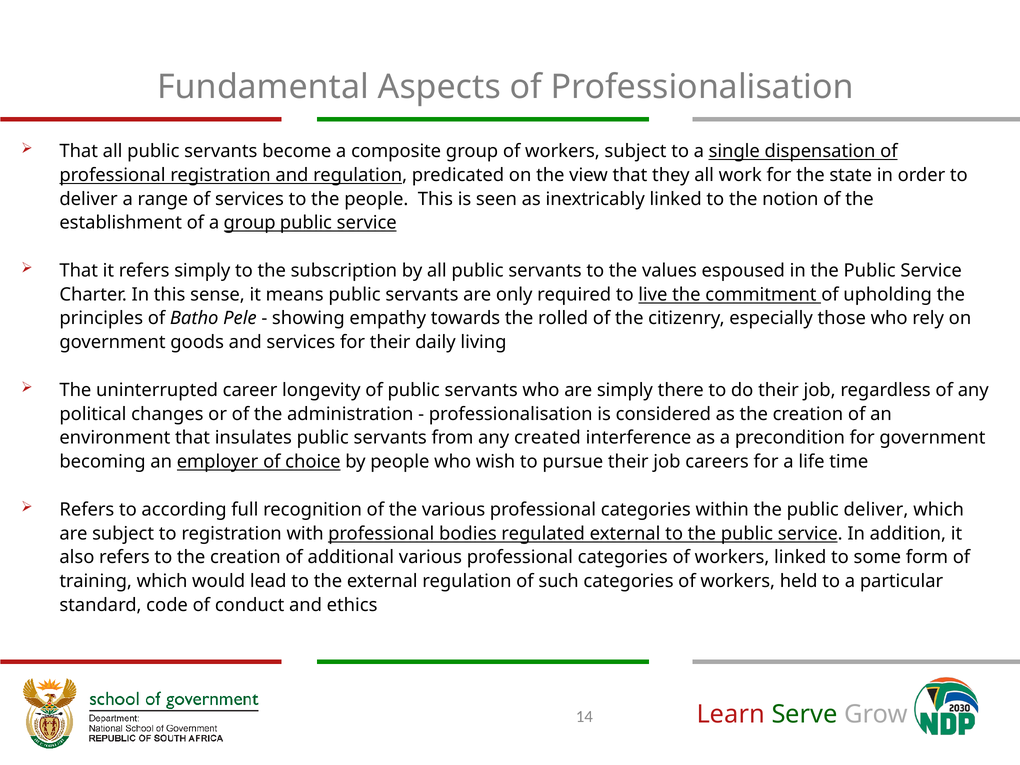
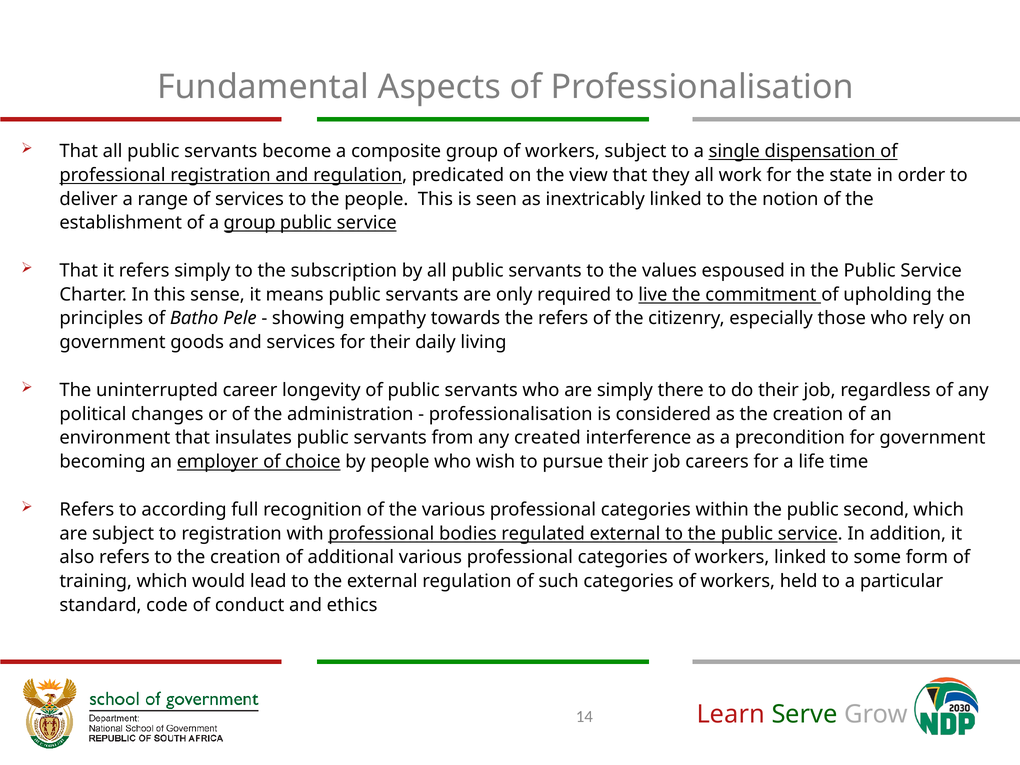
the rolled: rolled -> refers
public deliver: deliver -> second
